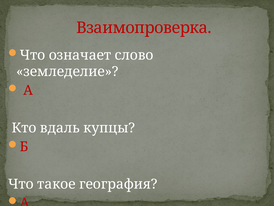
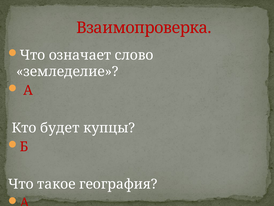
вдаль: вдаль -> будет
